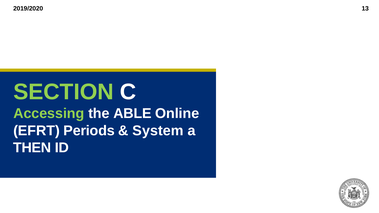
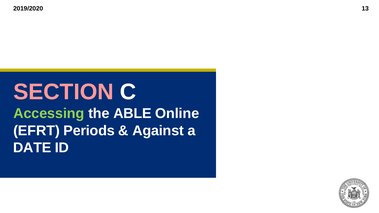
SECTION colour: light green -> pink
System: System -> Against
THEN: THEN -> DATE
